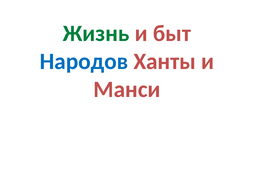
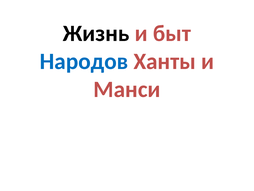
Жизнь colour: green -> black
